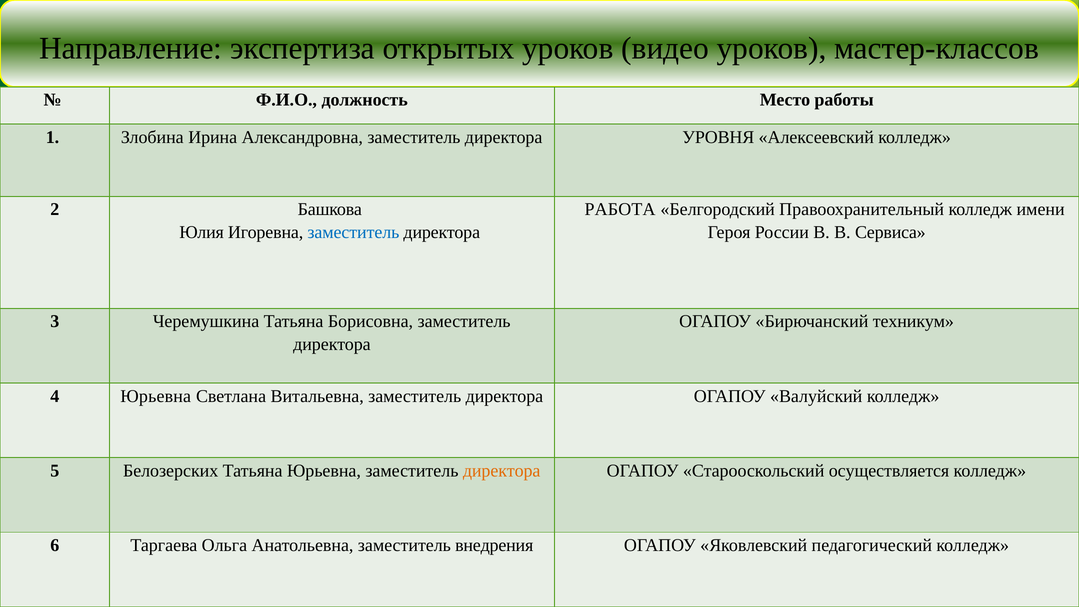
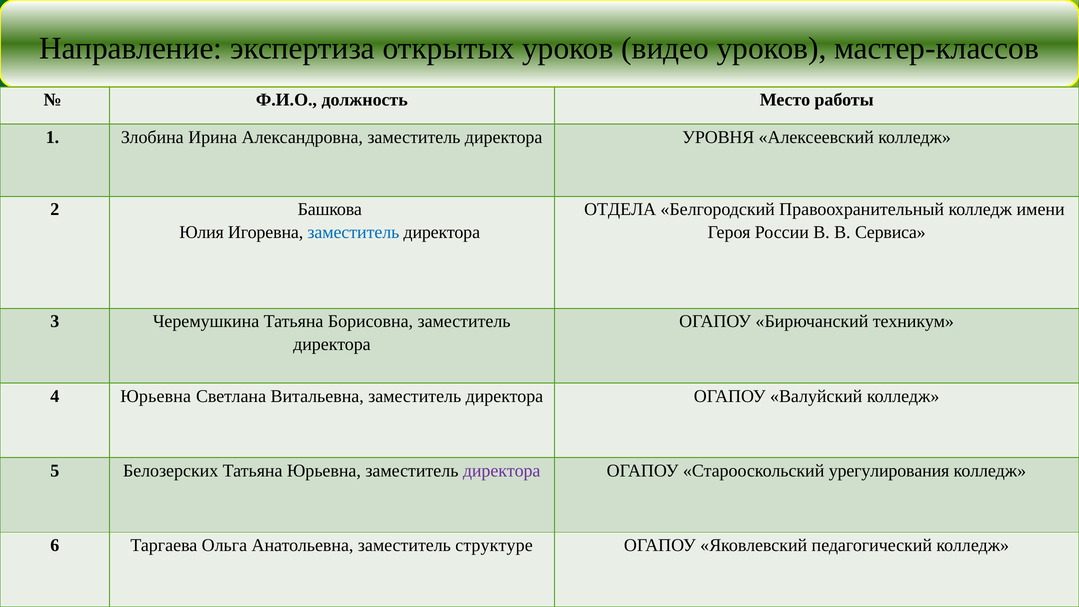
РАБОТА: РАБОТА -> ОТДЕЛА
директора at (502, 471) colour: orange -> purple
осуществляется: осуществляется -> урегулирования
внедрения: внедрения -> структуре
